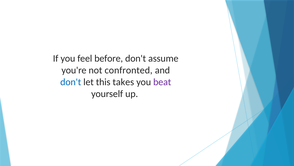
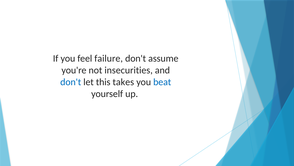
before: before -> failure
confronted: confronted -> insecurities
beat colour: purple -> blue
